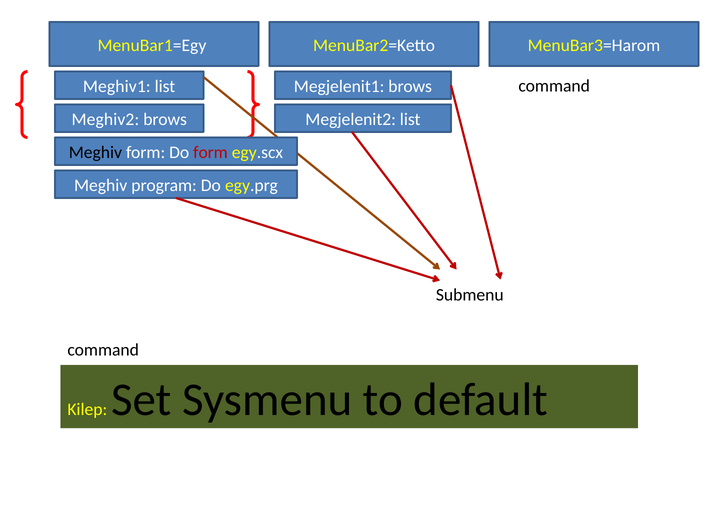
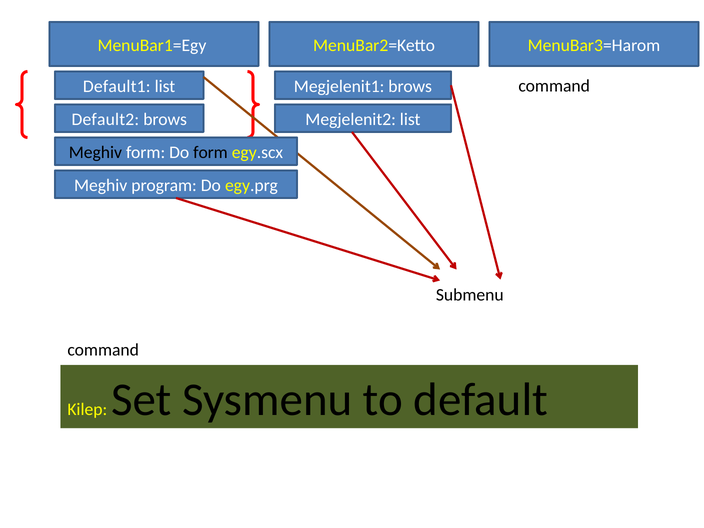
Meghiv1: Meghiv1 -> Default1
Meghiv2: Meghiv2 -> Default2
form at (211, 152) colour: red -> black
